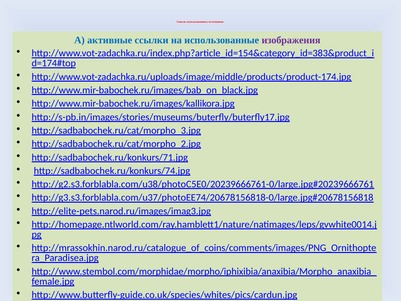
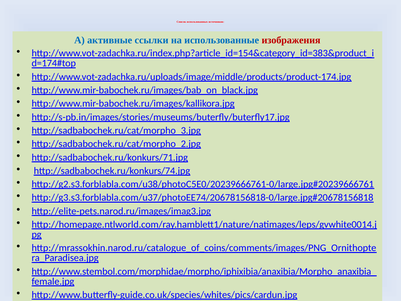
изображения colour: purple -> red
